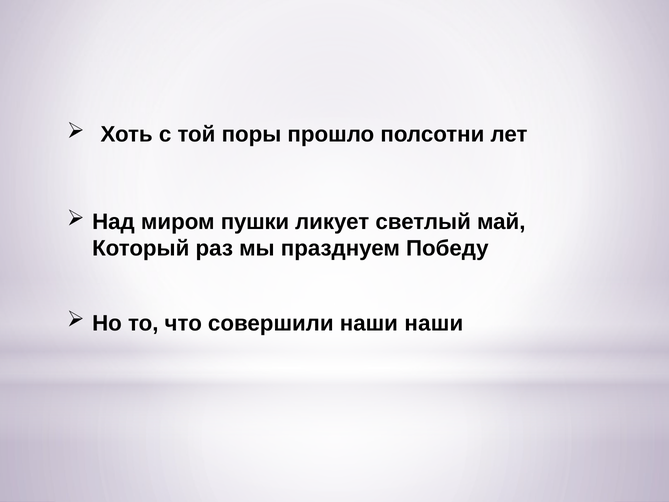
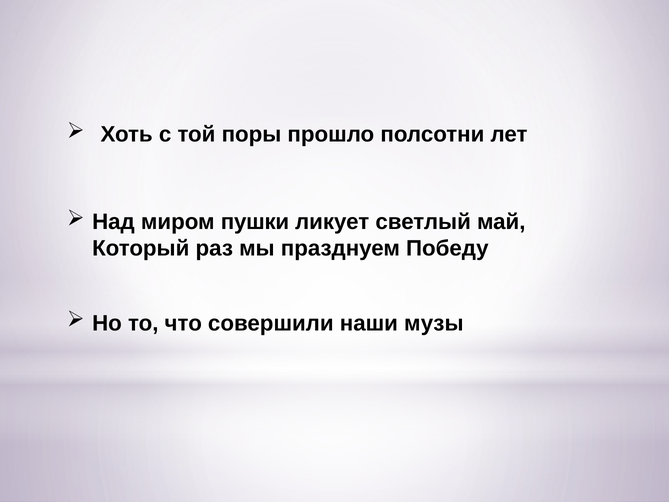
наши наши: наши -> музы
